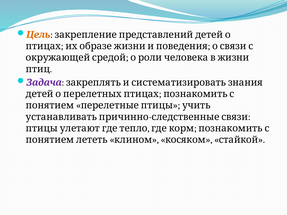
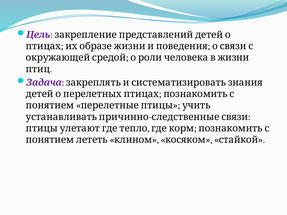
Цель colour: orange -> purple
